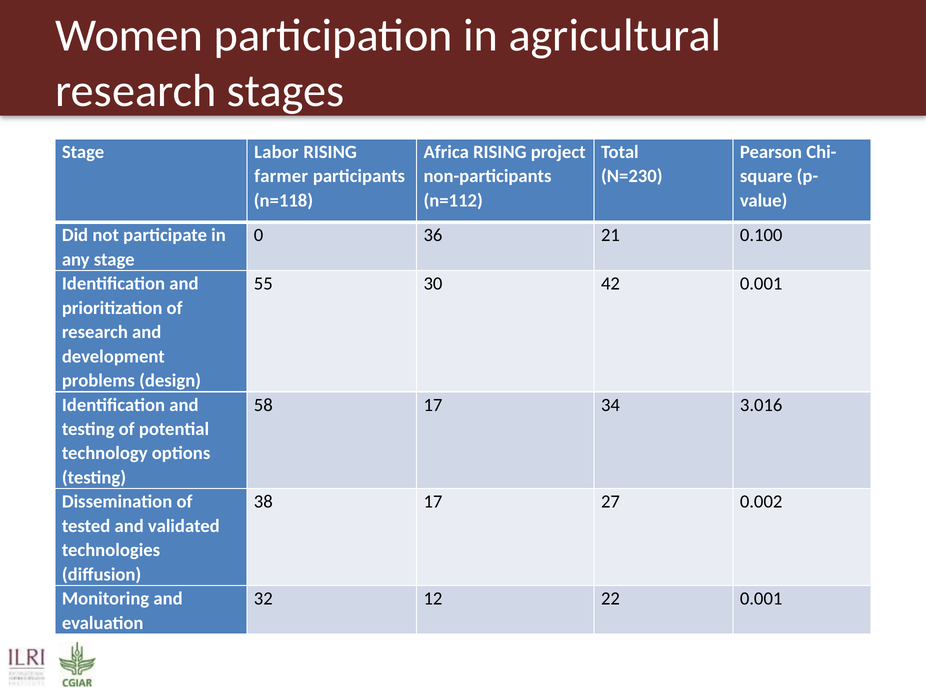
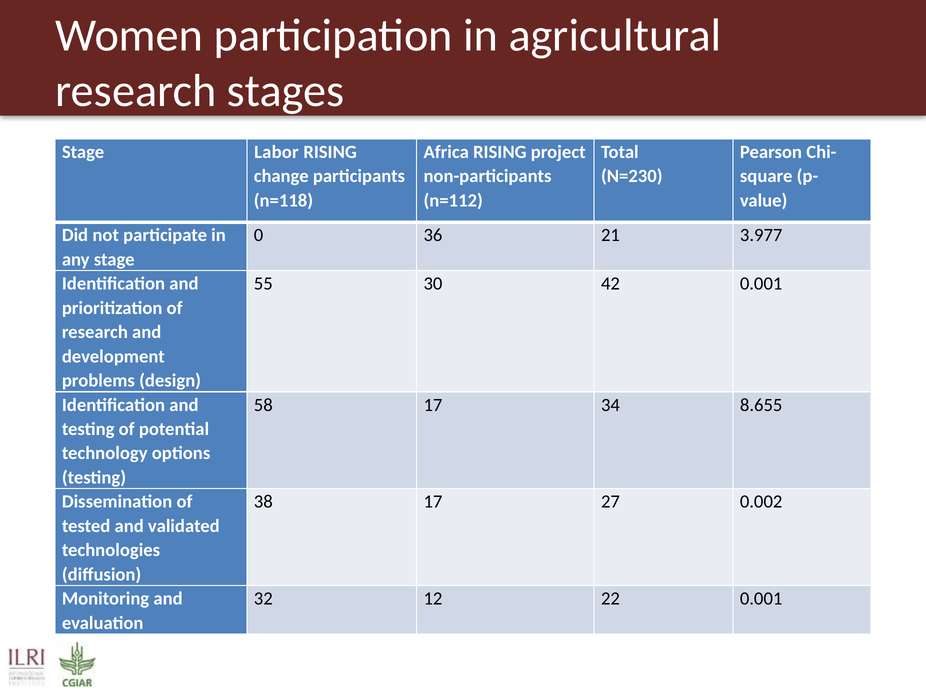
farmer: farmer -> change
0.100: 0.100 -> 3.977
3.016: 3.016 -> 8.655
